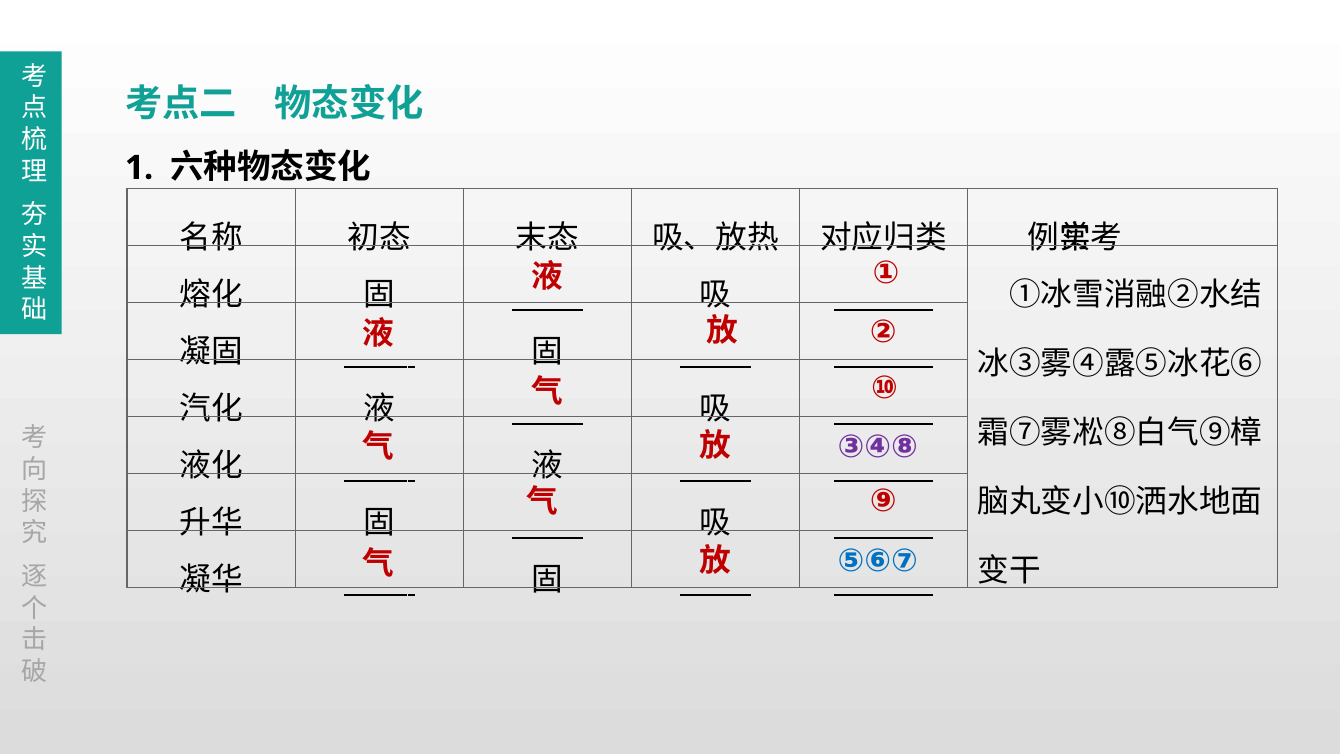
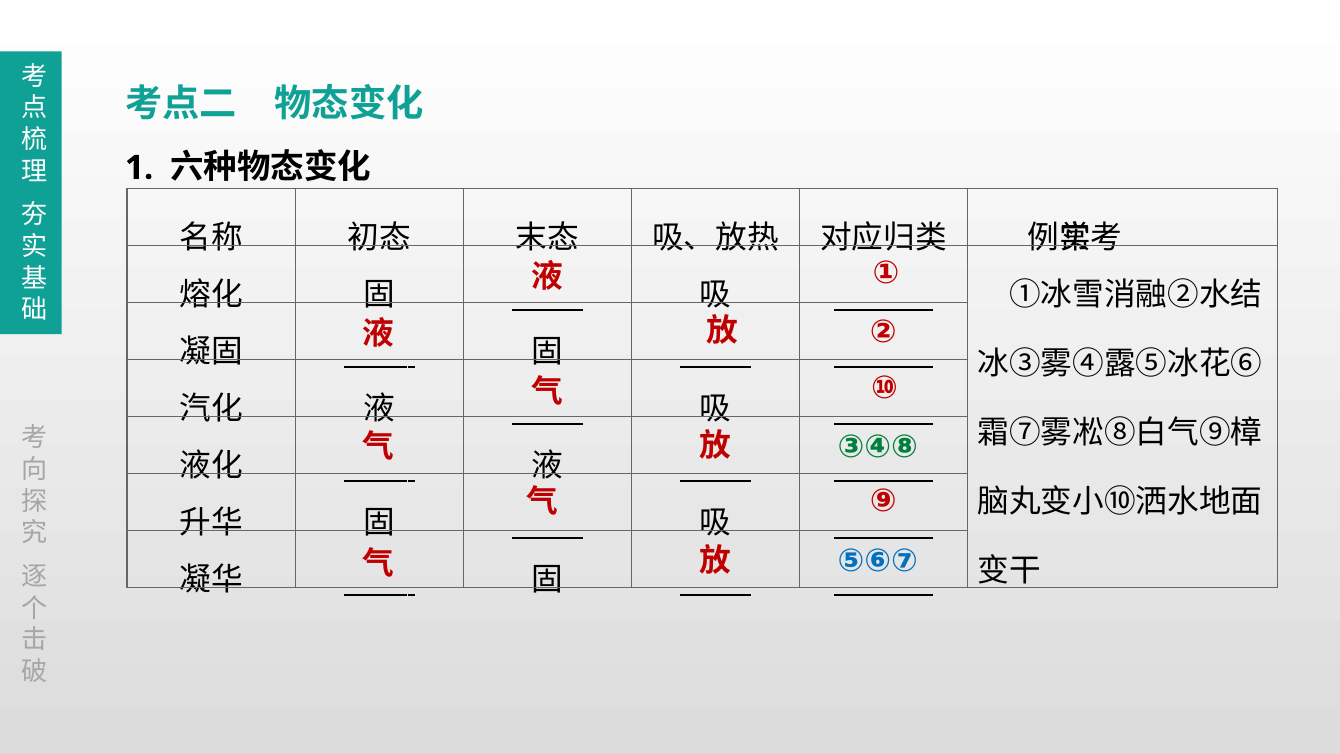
③④⑧ colour: purple -> green
